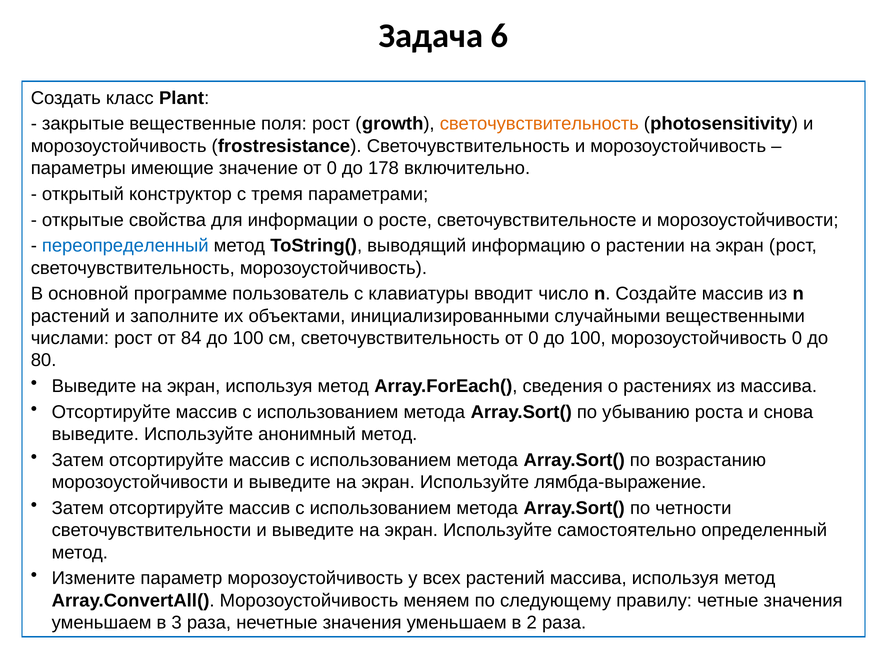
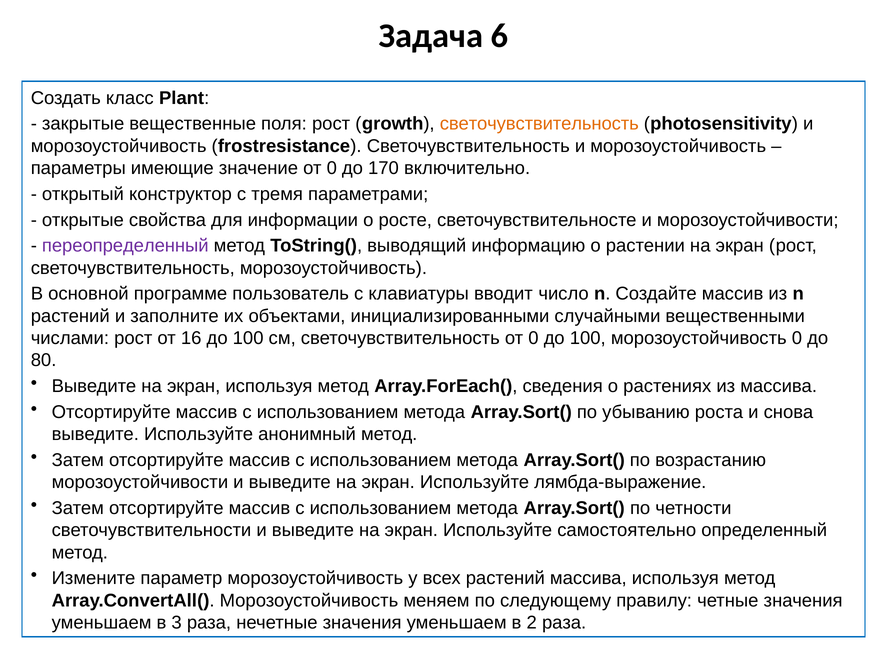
178: 178 -> 170
переопределенный colour: blue -> purple
84: 84 -> 16
